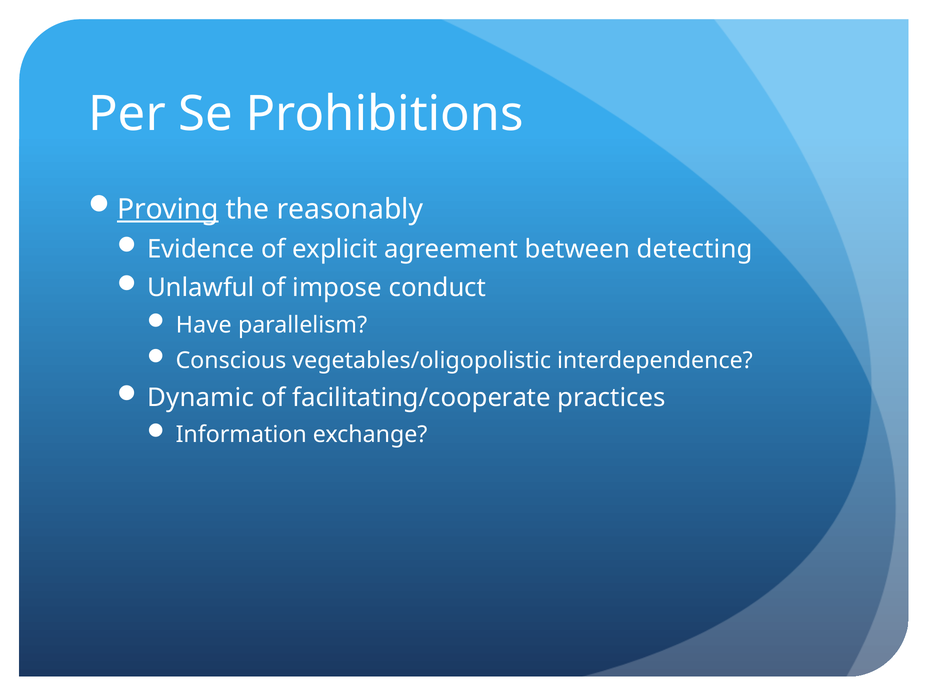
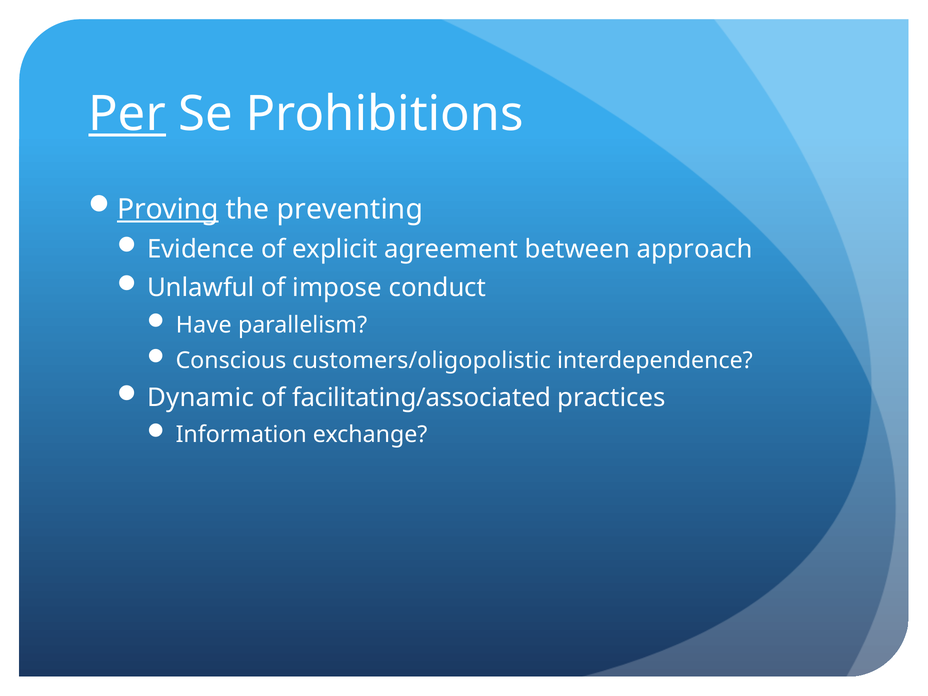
Per underline: none -> present
reasonably: reasonably -> preventing
detecting: detecting -> approach
vegetables/oligopolistic: vegetables/oligopolistic -> customers/oligopolistic
facilitating/cooperate: facilitating/cooperate -> facilitating/associated
